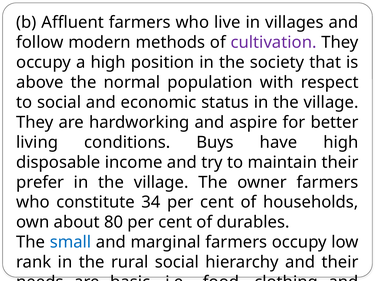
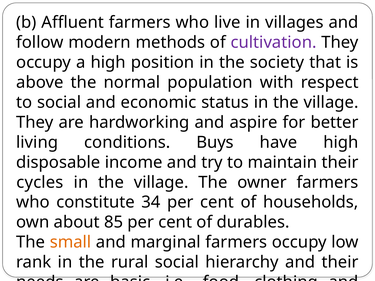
prefer: prefer -> cycles
80: 80 -> 85
small colour: blue -> orange
